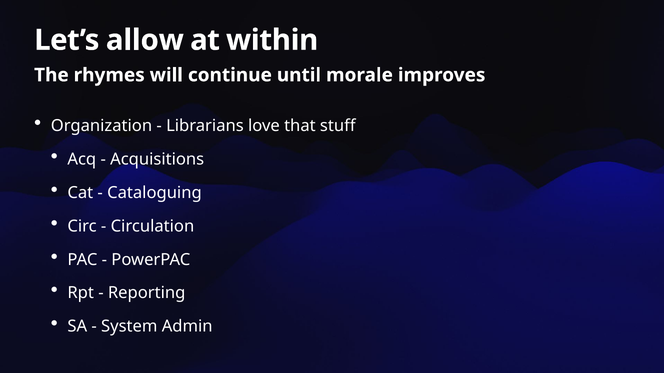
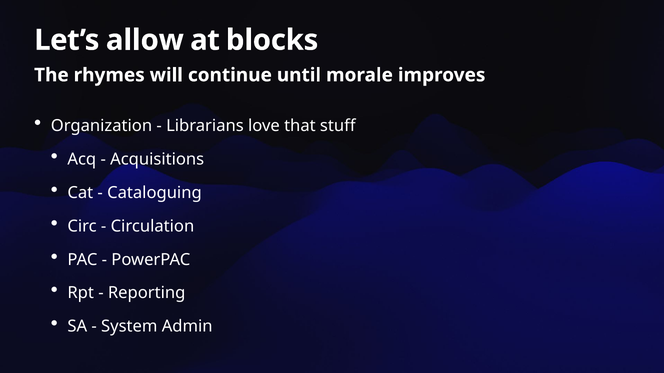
within: within -> blocks
